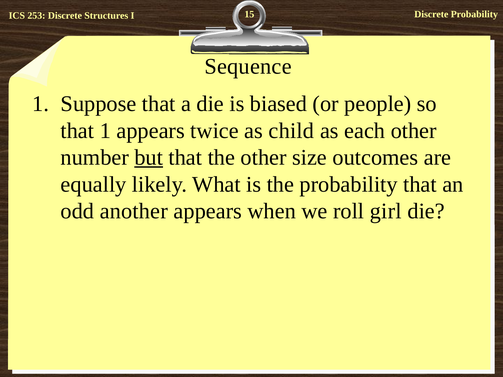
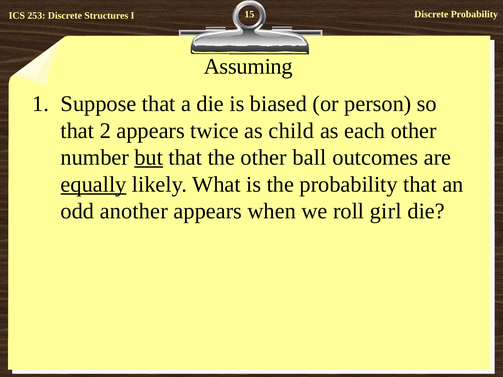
Sequence: Sequence -> Assuming
people: people -> person
that 1: 1 -> 2
size: size -> ball
equally underline: none -> present
